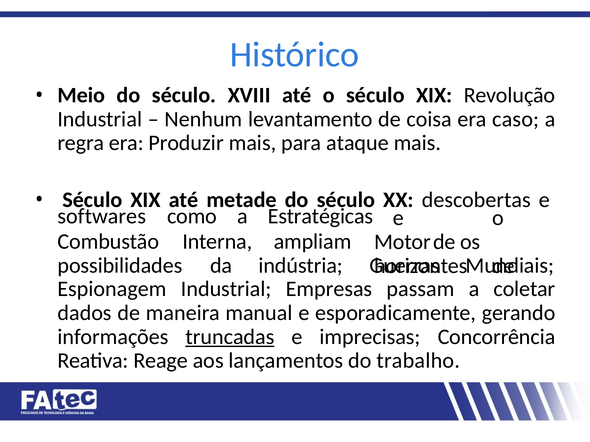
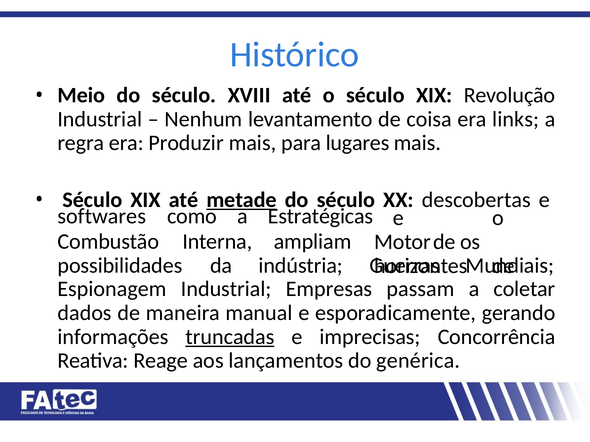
caso: caso -> links
ataque: ataque -> lugares
metade underline: none -> present
trabalho: trabalho -> genérica
